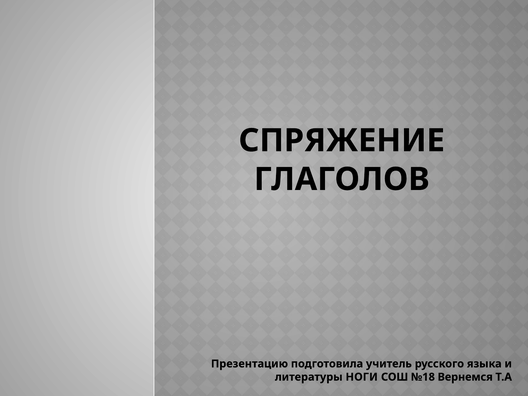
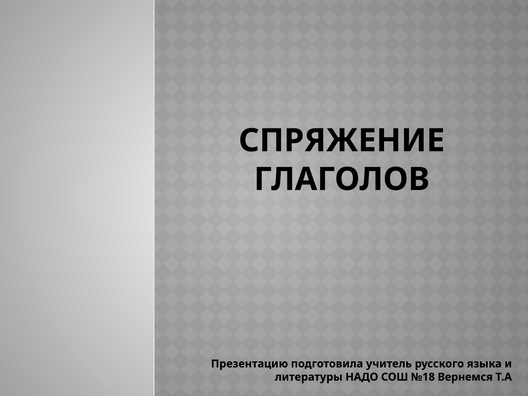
НОГИ: НОГИ -> НАДО
